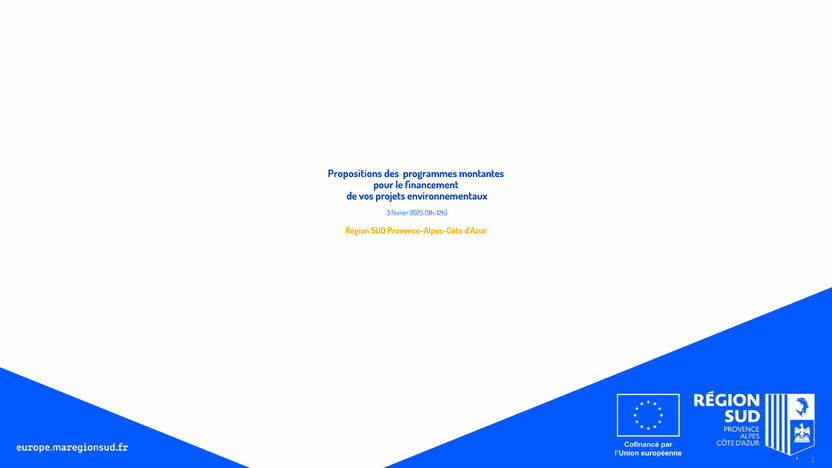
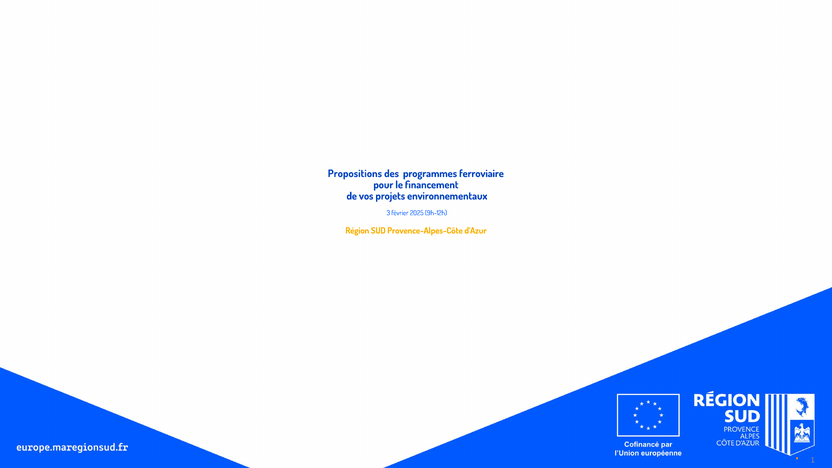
montantes: montantes -> ferroviaire
